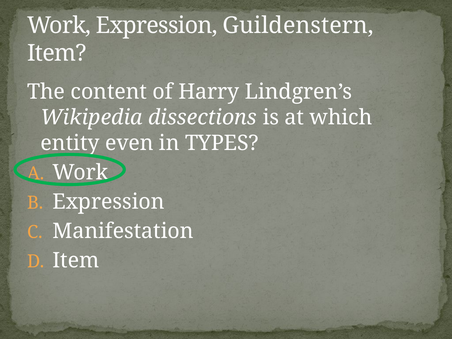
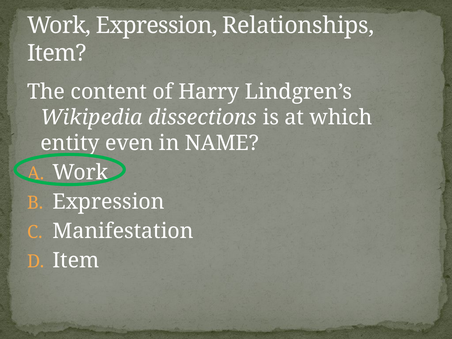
Guildenstern: Guildenstern -> Relationships
TYPES: TYPES -> NAME
